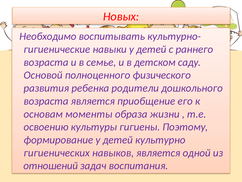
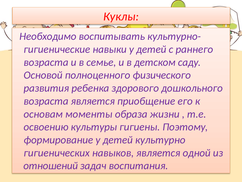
Новых: Новых -> Куклы
родители: родители -> здорового
